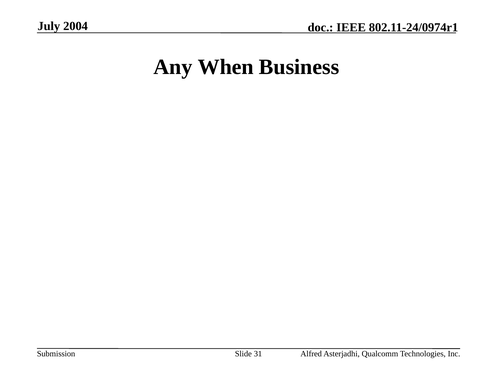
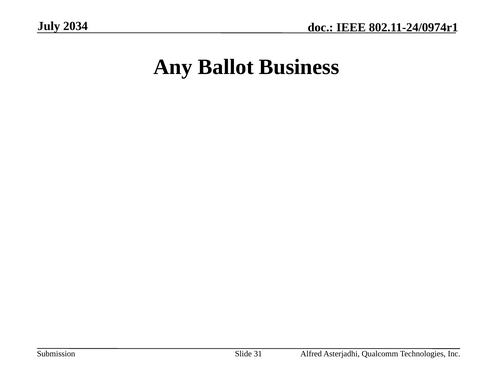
2004: 2004 -> 2034
When: When -> Ballot
